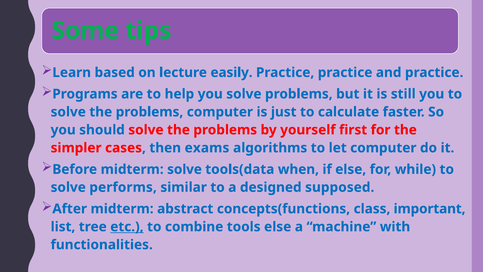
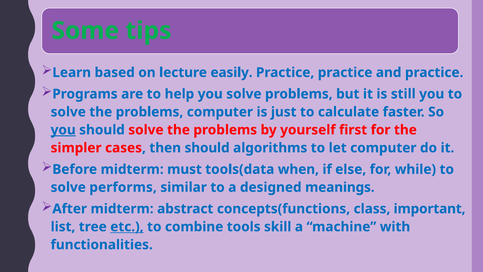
you at (63, 130) underline: none -> present
then exams: exams -> should
midterm solve: solve -> must
supposed: supposed -> meanings
tools else: else -> skill
